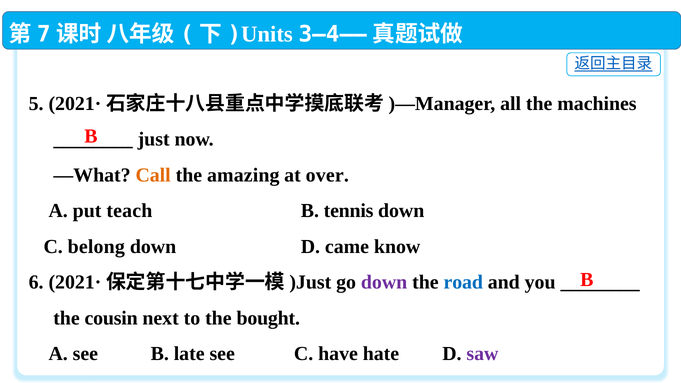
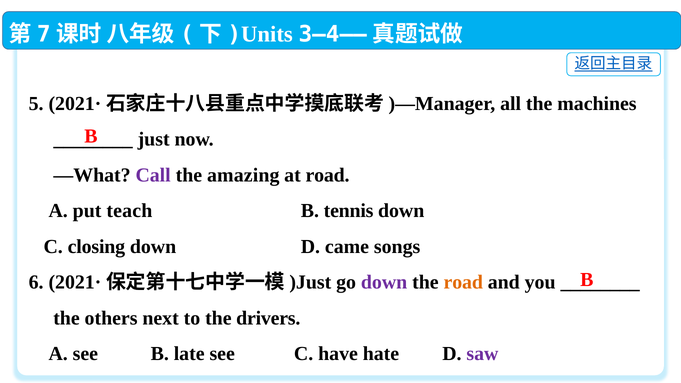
Call colour: orange -> purple
at over: over -> road
belong: belong -> closing
know: know -> songs
road at (463, 282) colour: blue -> orange
cousin: cousin -> others
bought: bought -> drivers
